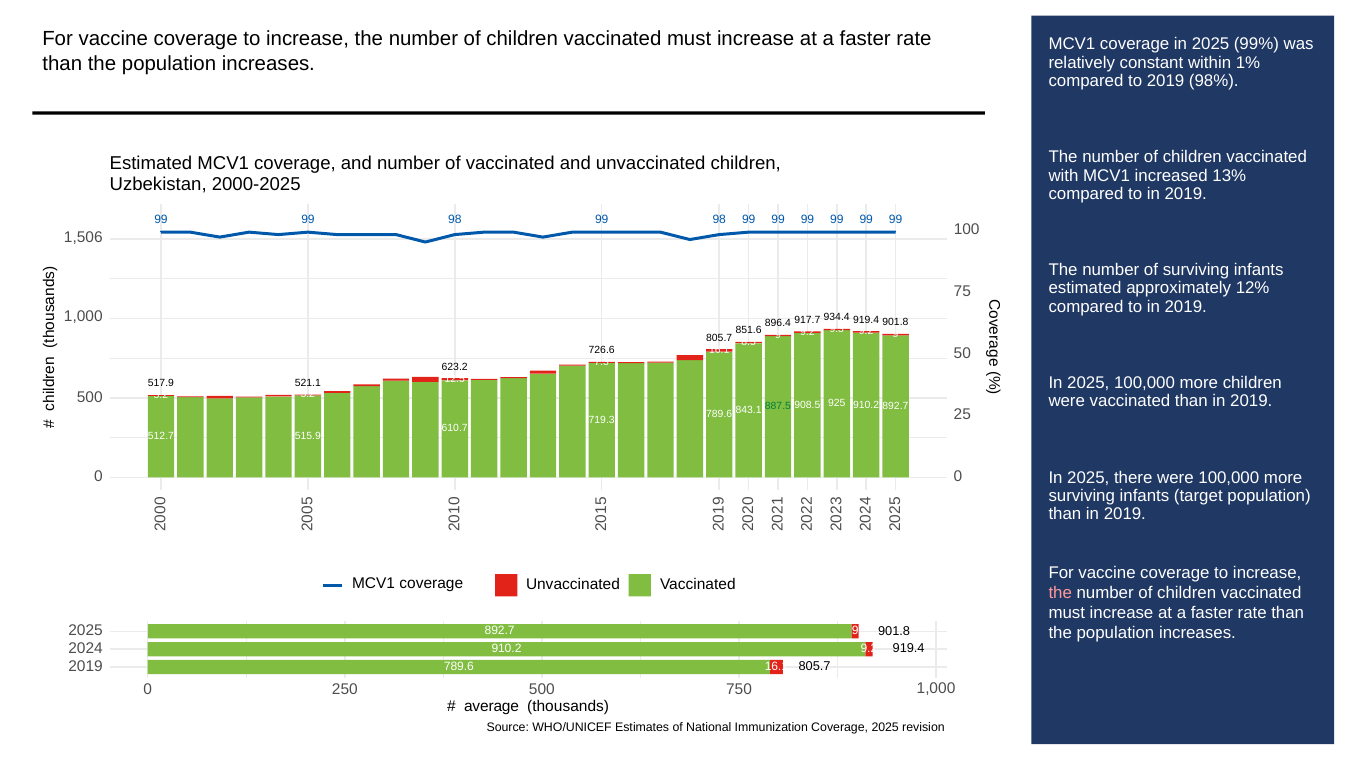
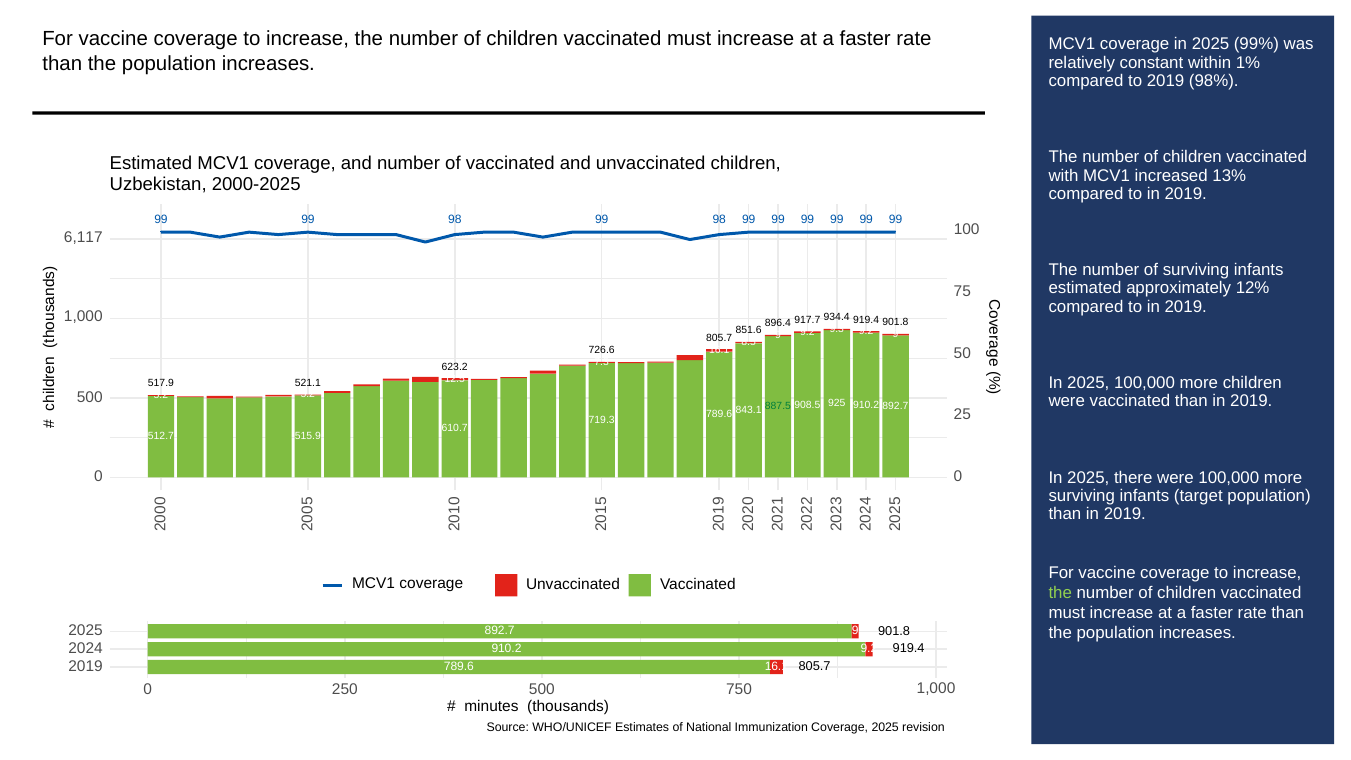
1,506: 1,506 -> 6,117
the at (1060, 593) colour: pink -> light green
average: average -> minutes
